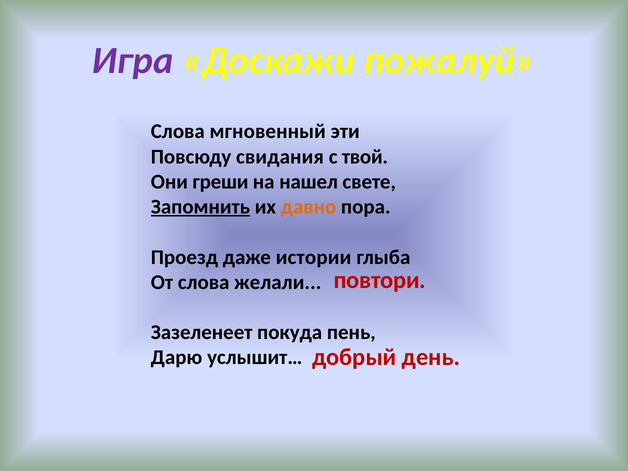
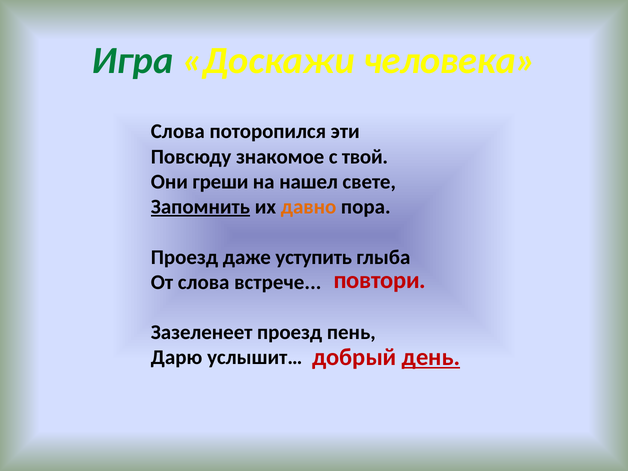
Игра colour: purple -> green
пожалуй: пожалуй -> человека
мгновенный: мгновенный -> поторопился
свидания: свидания -> знакомое
истории: истории -> уступить
желали: желали -> встрече
Зазеленеет покуда: покуда -> проезд
день underline: none -> present
